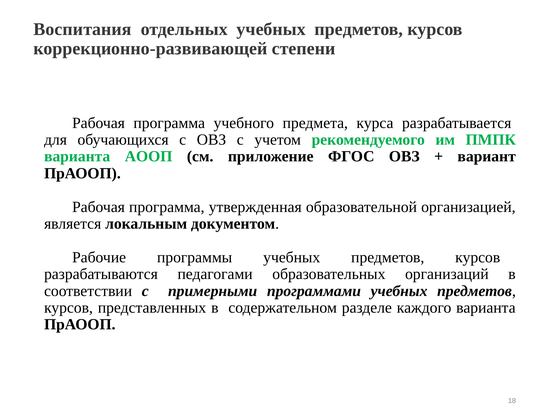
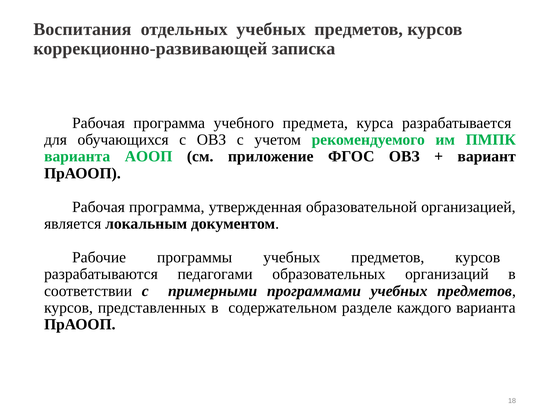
степени: степени -> записка
